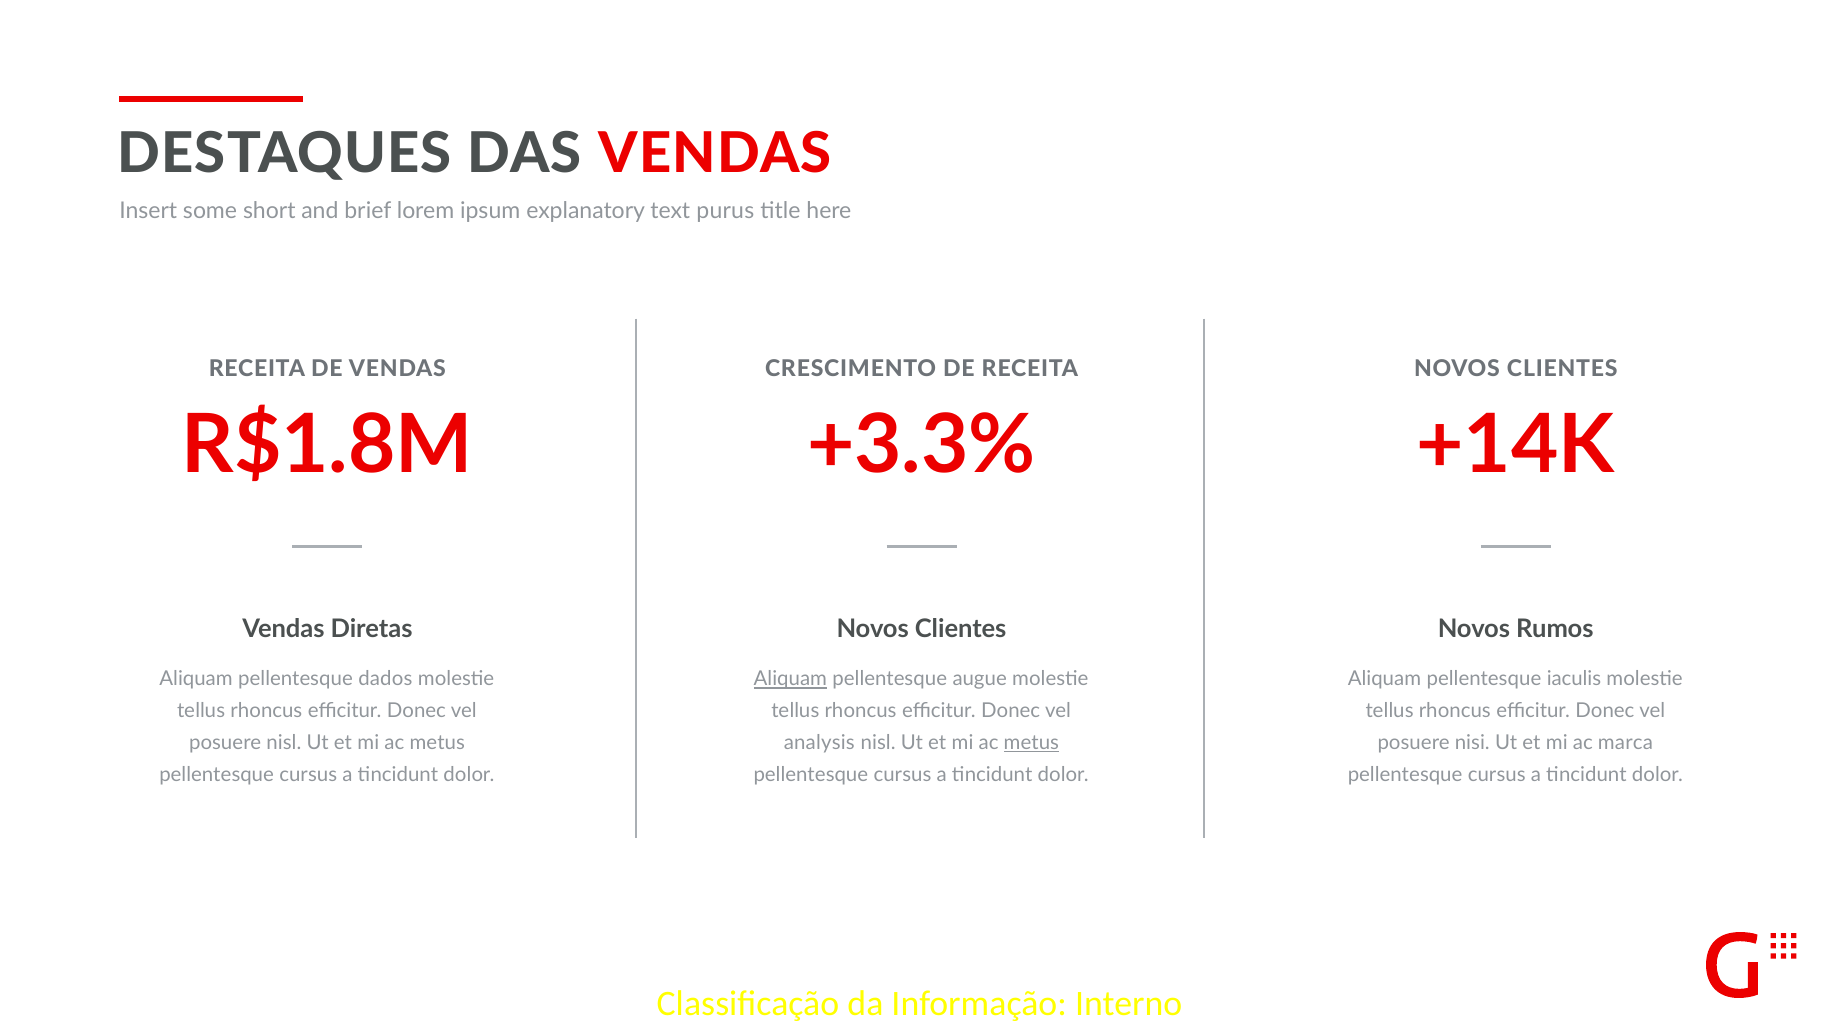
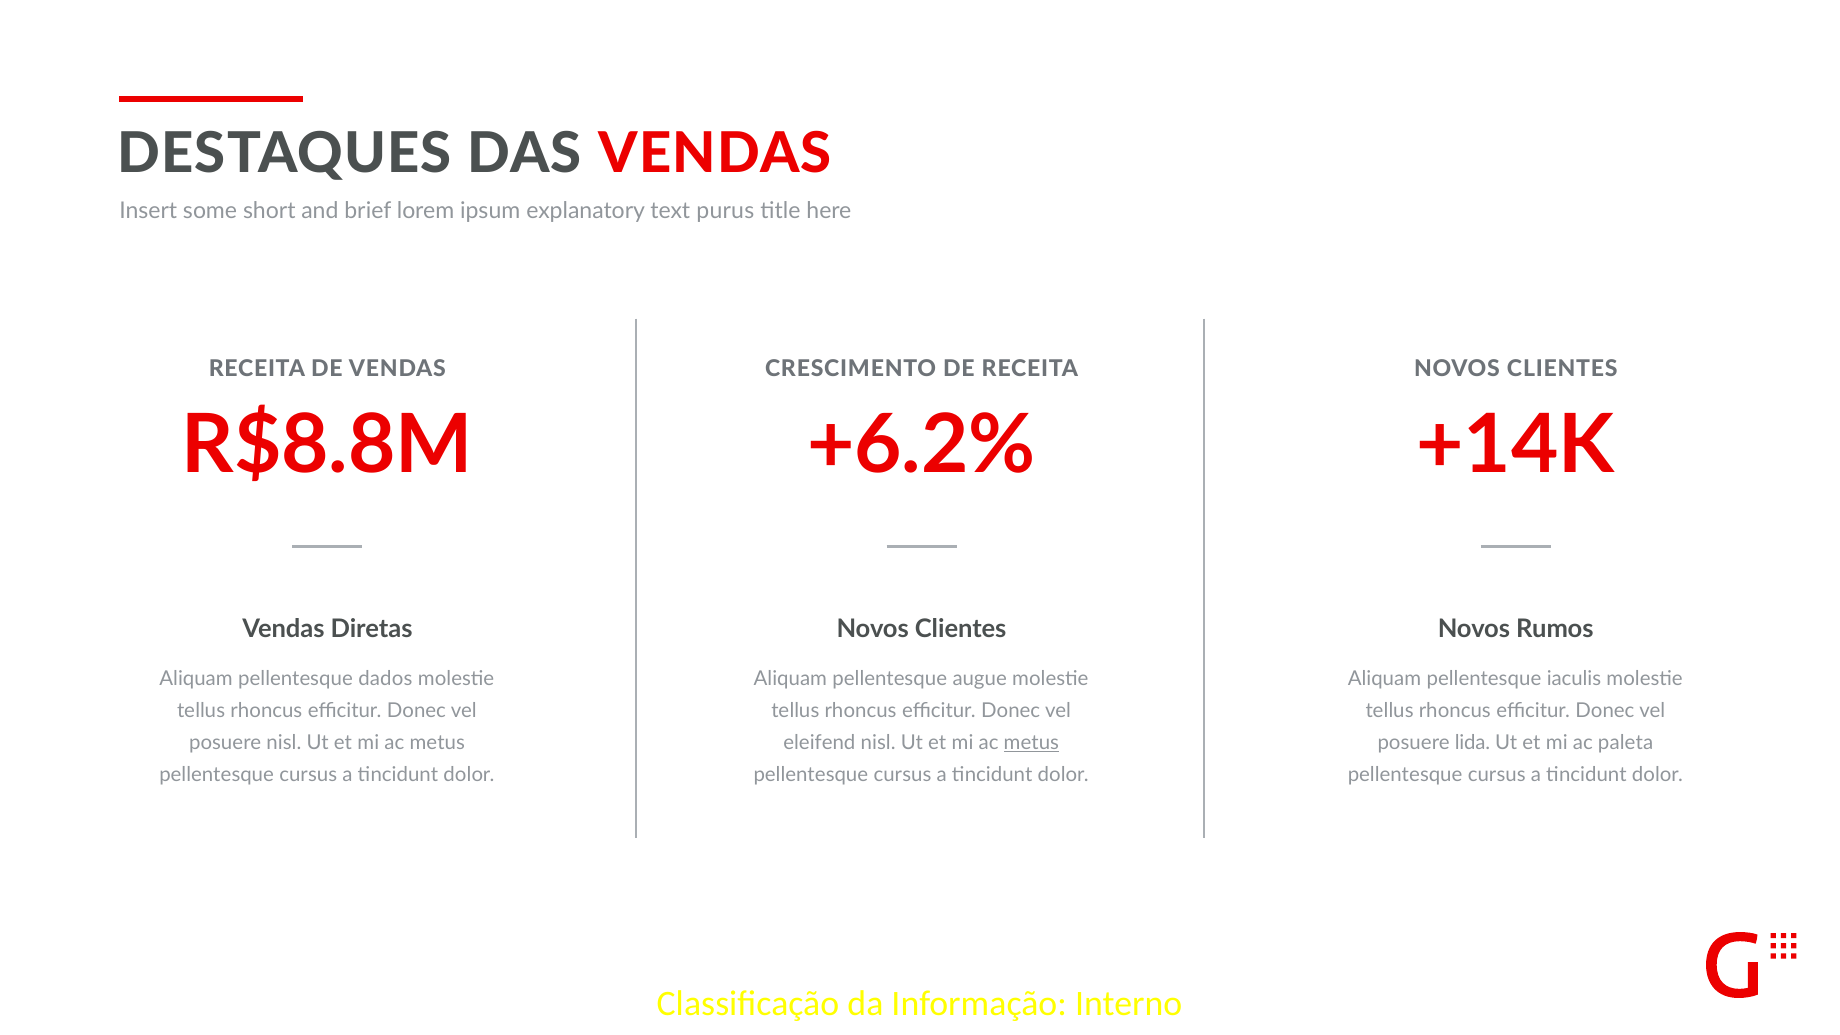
R$1.8M: R$1.8M -> R$8.8M
+3.3%: +3.3% -> +6.2%
Aliquam at (790, 679) underline: present -> none
analysis: analysis -> eleifend
nisi: nisi -> lida
marca: marca -> paleta
